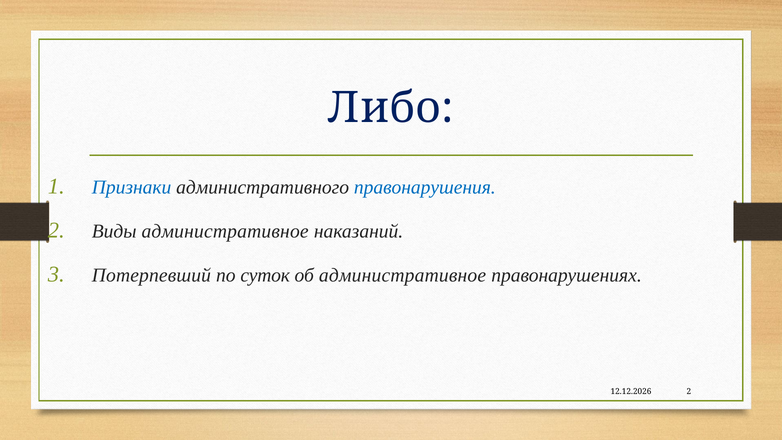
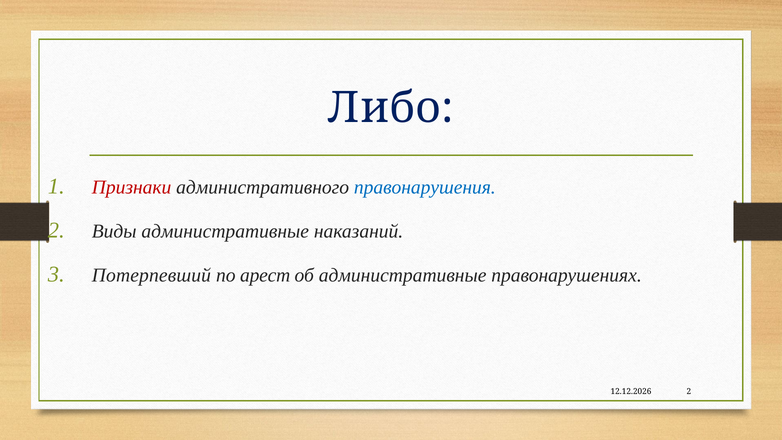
Признаки colour: blue -> red
Виды административное: административное -> административные
суток: суток -> арест
об административное: административное -> административные
